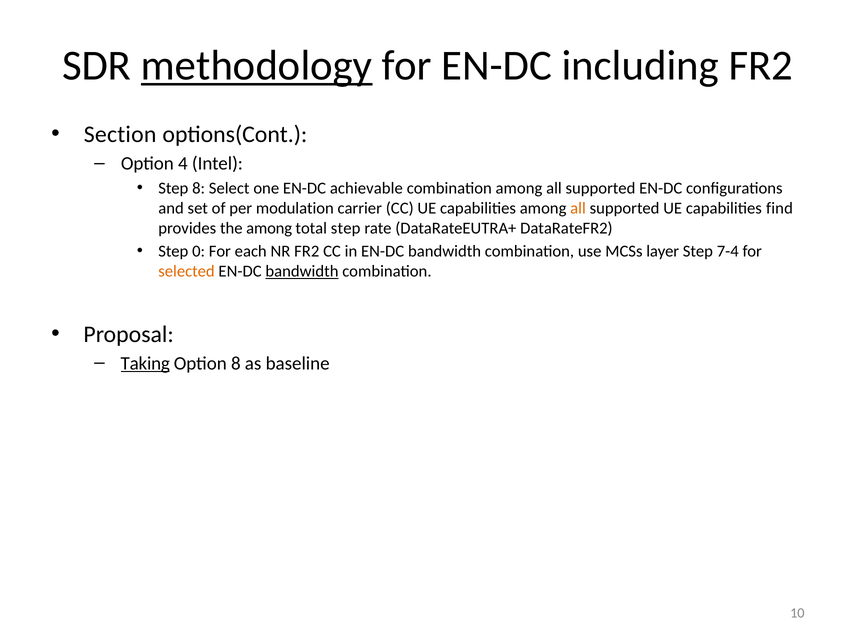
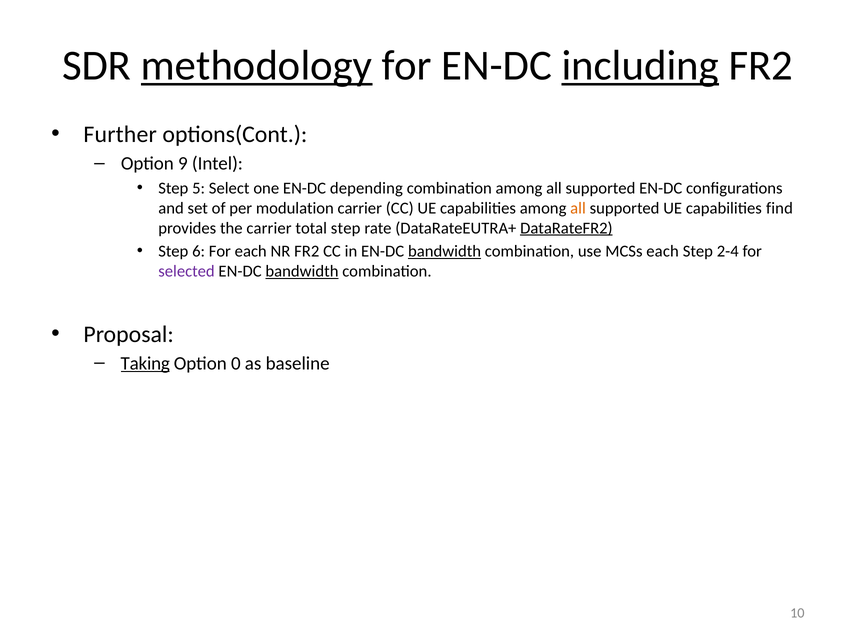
including underline: none -> present
Section: Section -> Further
4: 4 -> 9
Step 8: 8 -> 5
achievable: achievable -> depending
the among: among -> carrier
DataRateFR2 underline: none -> present
0: 0 -> 6
bandwidth at (445, 251) underline: none -> present
MCSs layer: layer -> each
7-4: 7-4 -> 2-4
selected colour: orange -> purple
Option 8: 8 -> 0
